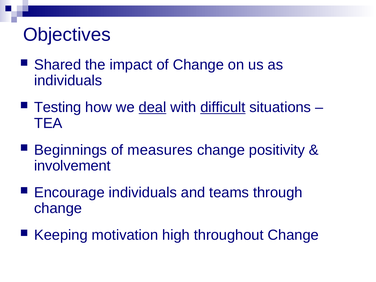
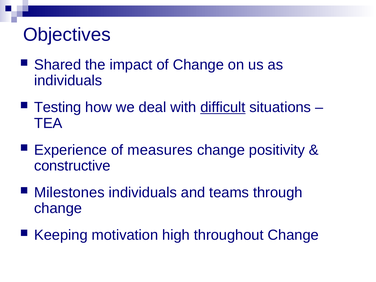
deal underline: present -> none
Beginnings: Beginnings -> Experience
involvement: involvement -> constructive
Encourage: Encourage -> Milestones
